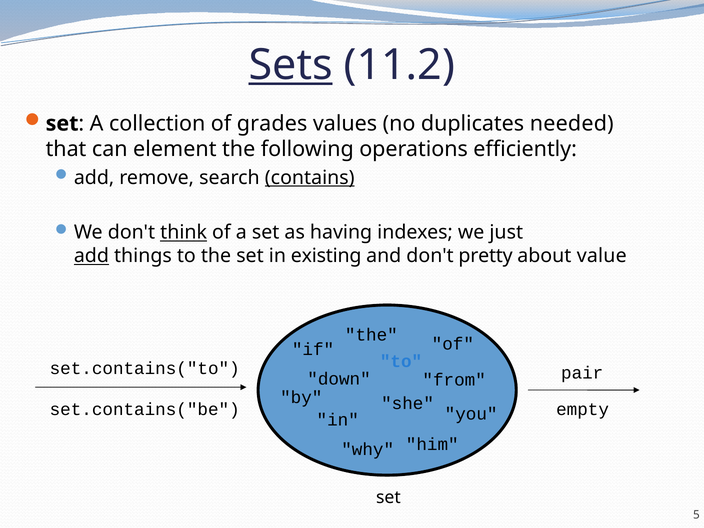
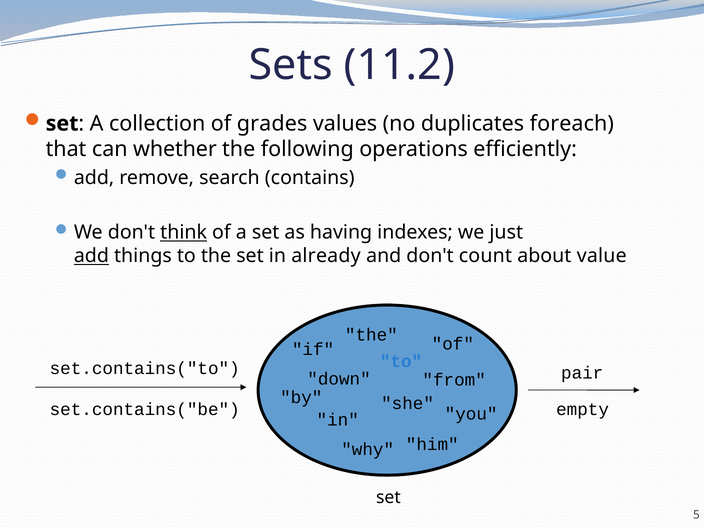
Sets underline: present -> none
needed: needed -> foreach
element: element -> whether
contains underline: present -> none
existing: existing -> already
pretty: pretty -> count
